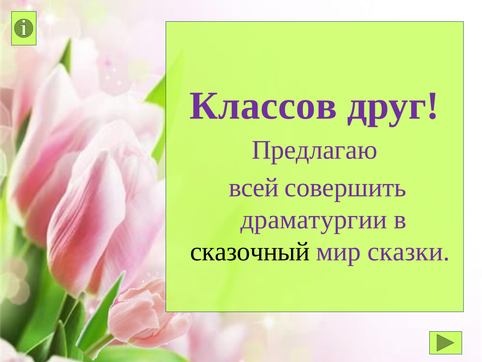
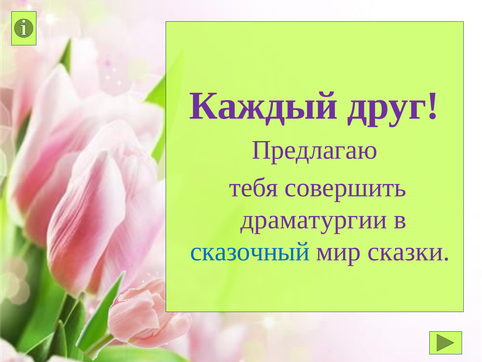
Классов: Классов -> Каждый
всей: всей -> тебя
сказочный colour: black -> blue
